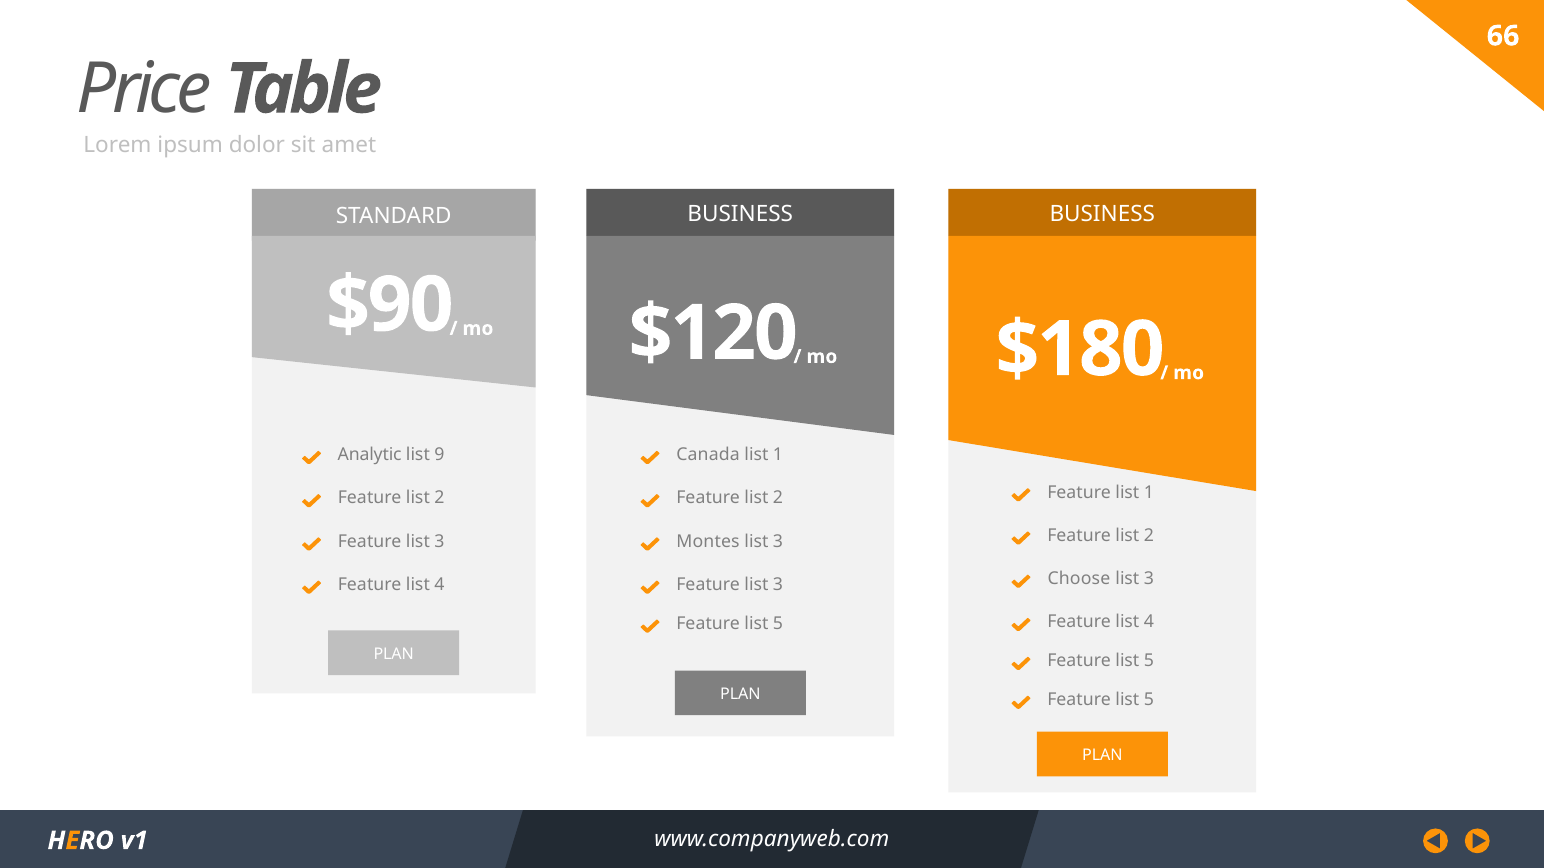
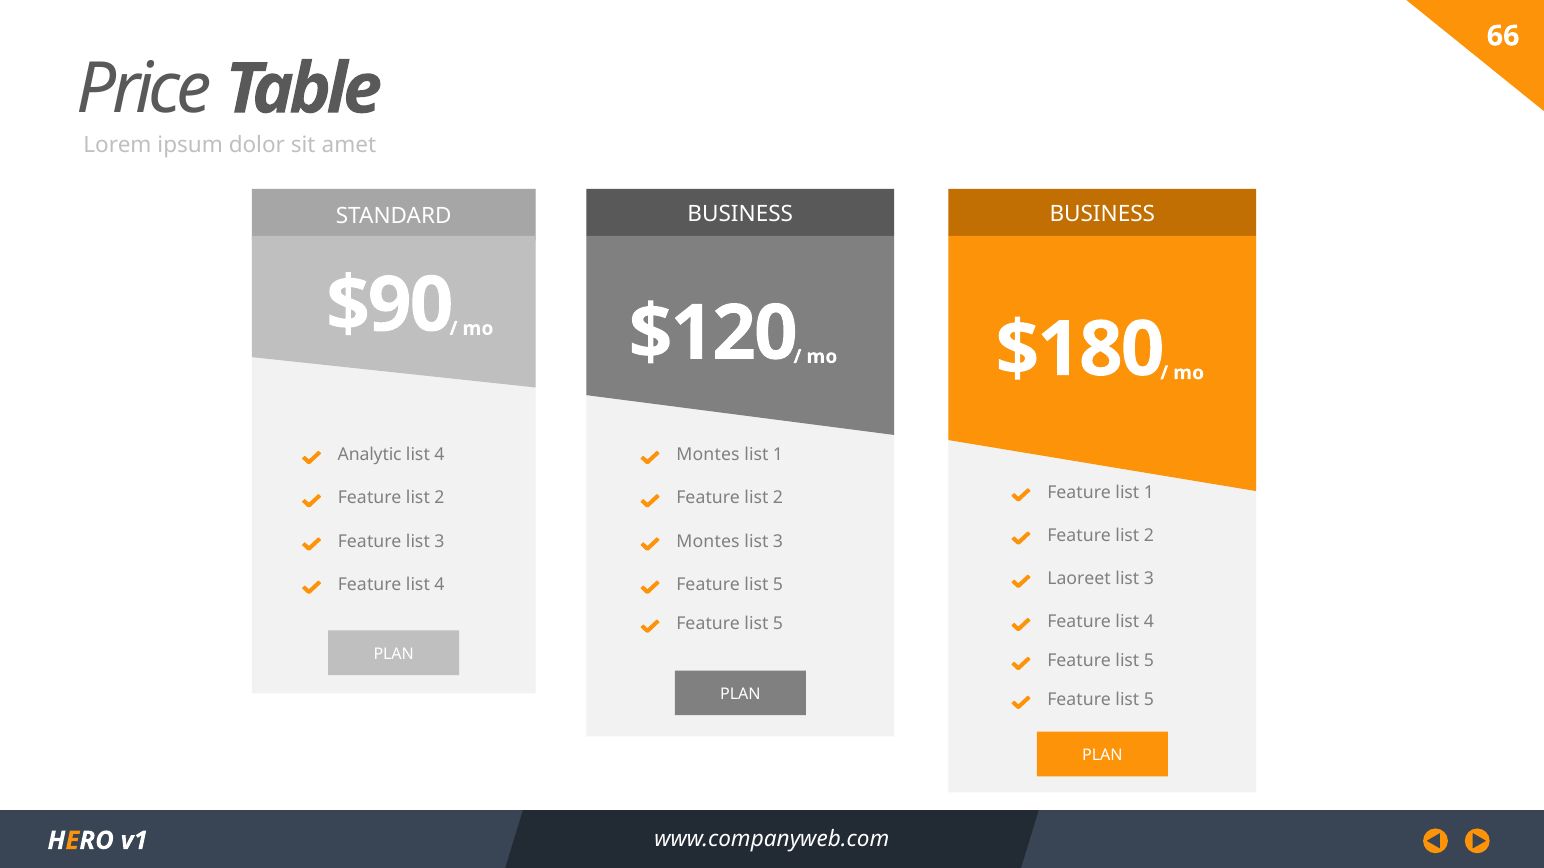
9 at (440, 455): 9 -> 4
Canada at (708, 455): Canada -> Montes
Choose: Choose -> Laoreet
3 at (778, 585): 3 -> 5
